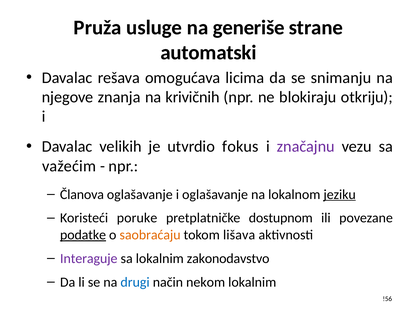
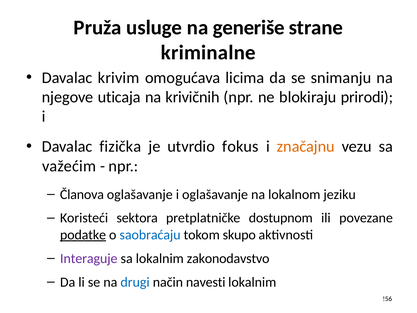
automatski: automatski -> kriminalne
rešava: rešava -> krivim
znanja: znanja -> uticaja
otkriju: otkriju -> prirodi
velikih: velikih -> fizička
značajnu colour: purple -> orange
jeziku underline: present -> none
poruke: poruke -> sektora
saobraćaju colour: orange -> blue
lišava: lišava -> skupo
nekom: nekom -> navesti
